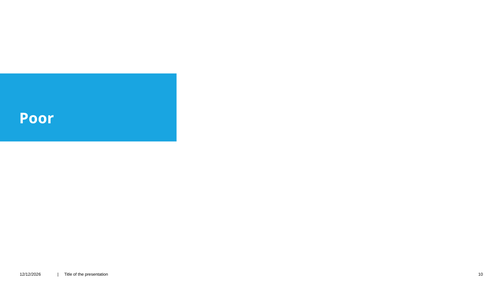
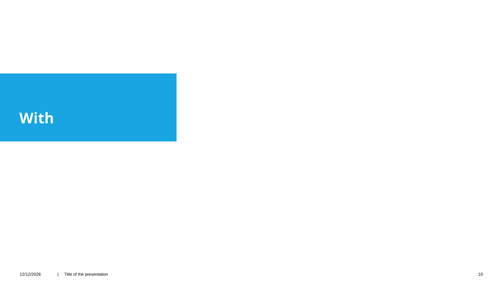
Poor: Poor -> With
